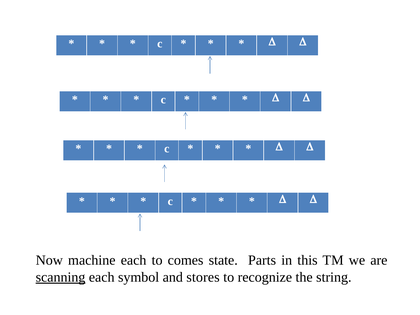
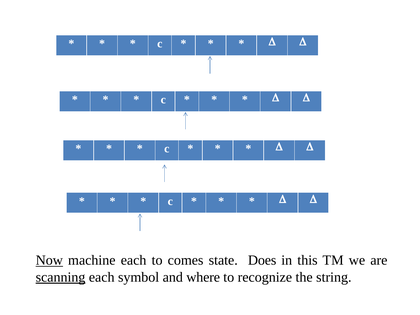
Now underline: none -> present
Parts: Parts -> Does
stores: stores -> where
